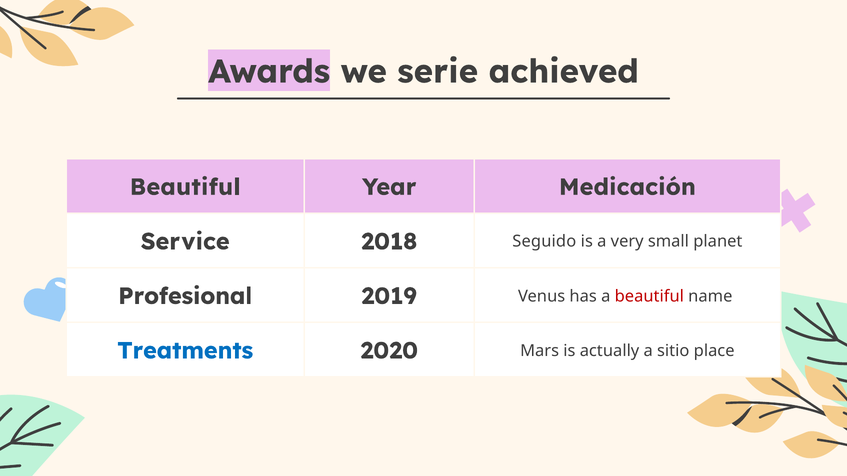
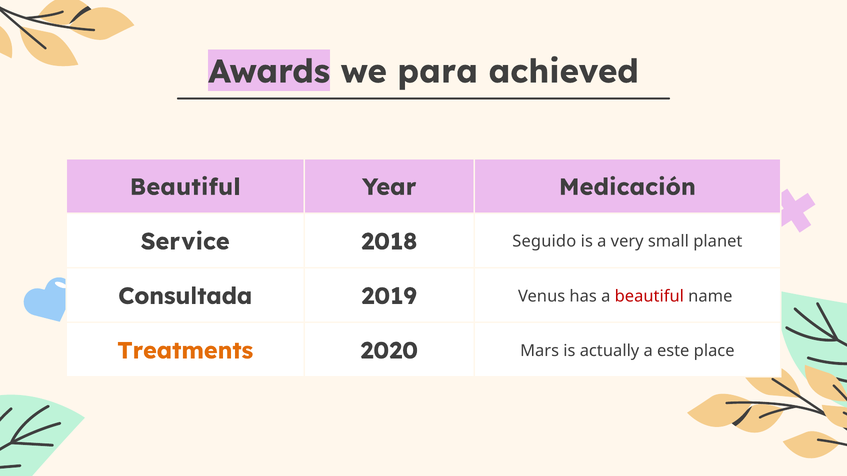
serie: serie -> para
Profesional: Profesional -> Consultada
Treatments colour: blue -> orange
sitio: sitio -> este
